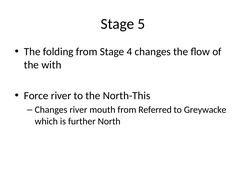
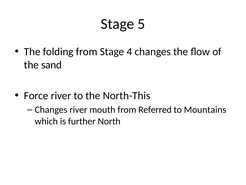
with: with -> sand
Greywacke: Greywacke -> Mountains
